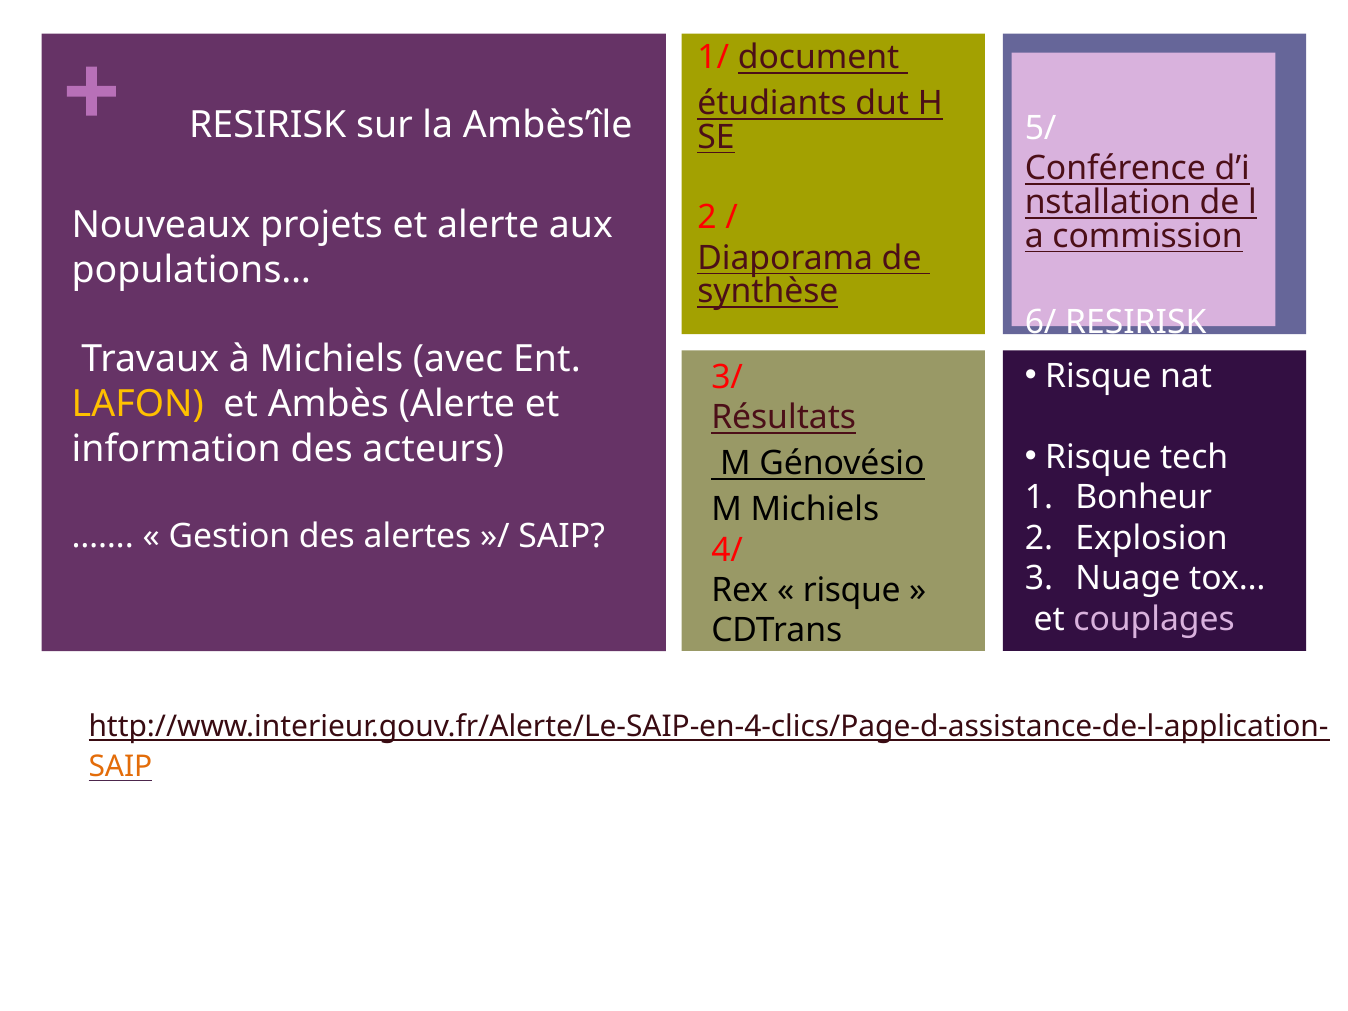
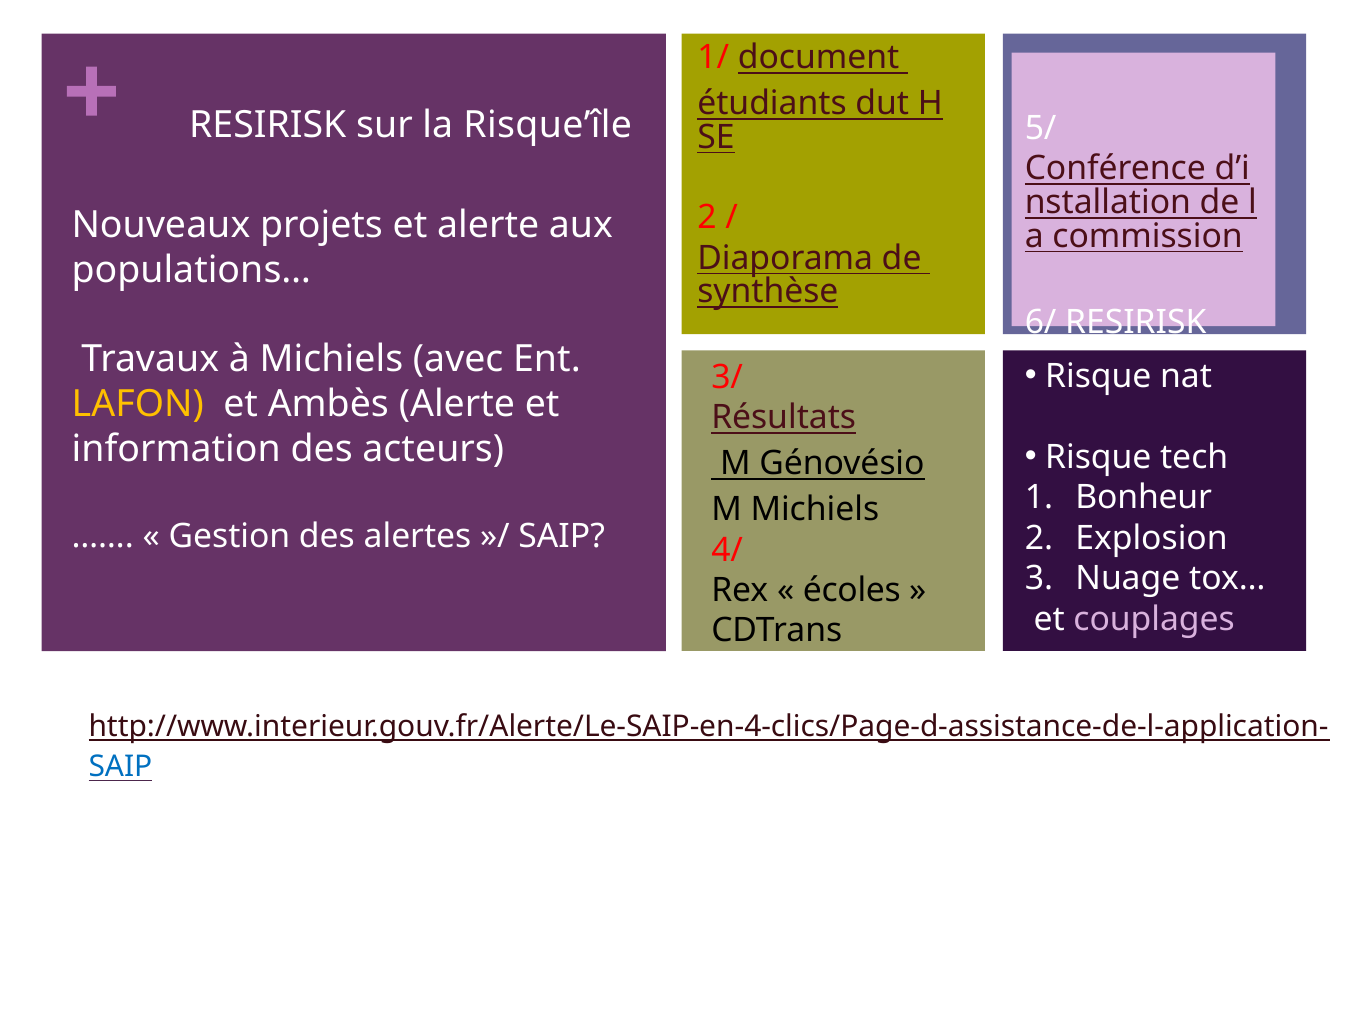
Ambès’île: Ambès’île -> Risque’île
risque at (852, 590): risque -> écoles
SAIP at (120, 767) colour: orange -> blue
